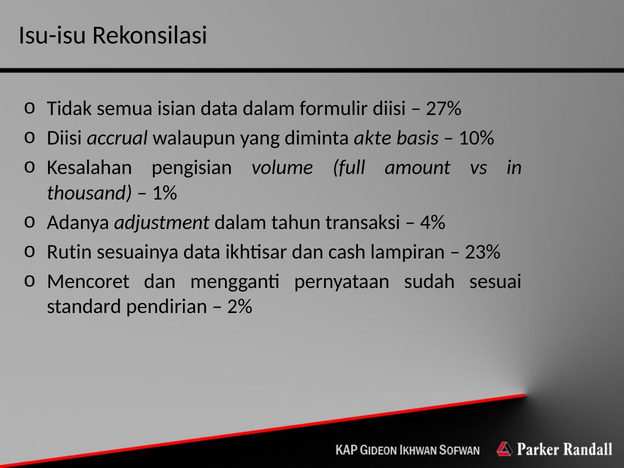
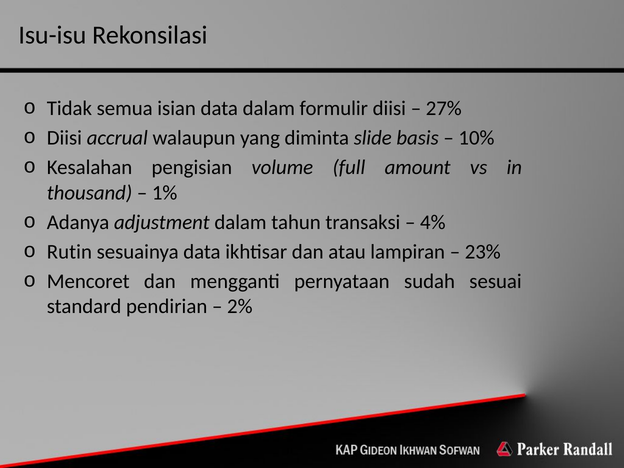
akte: akte -> slide
cash: cash -> atau
